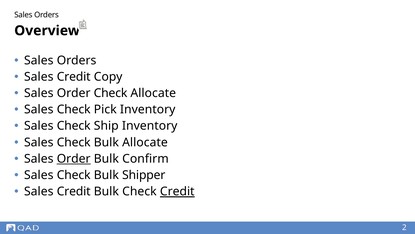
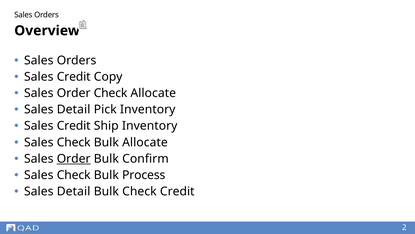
Check at (74, 109): Check -> Detail
Check at (74, 126): Check -> Credit
Shipper: Shipper -> Process
Credit at (74, 191): Credit -> Detail
Credit at (177, 191) underline: present -> none
